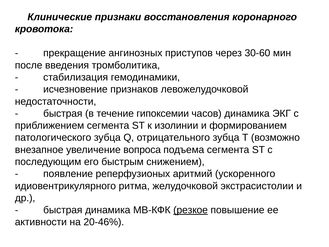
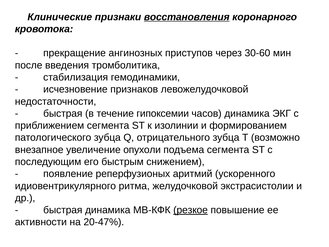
восстановления underline: none -> present
вопроса: вопроса -> опухоли
20-46%: 20-46% -> 20-47%
